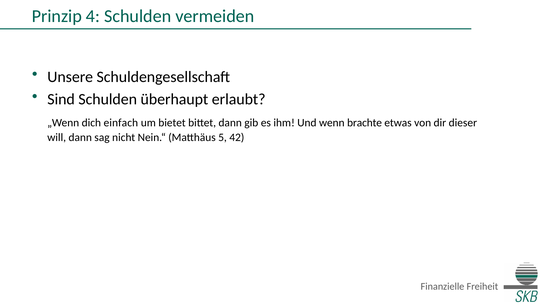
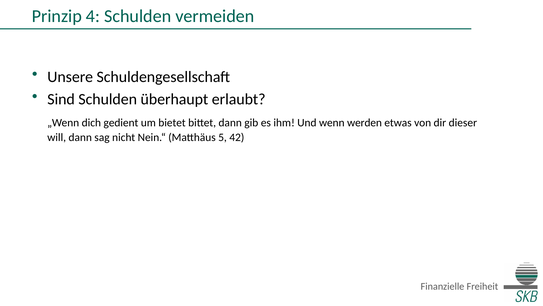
einfach: einfach -> gedient
brachte: brachte -> werden
